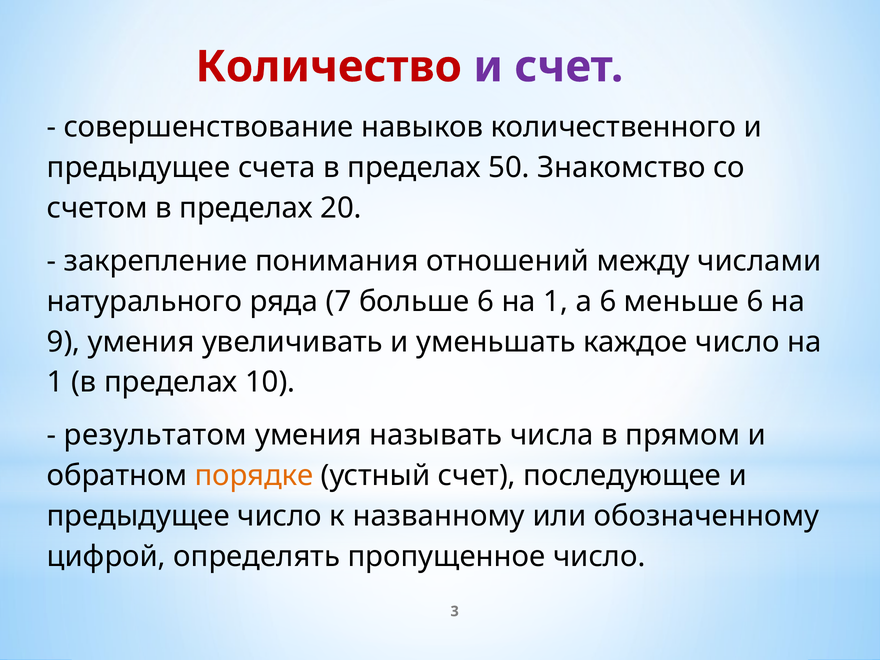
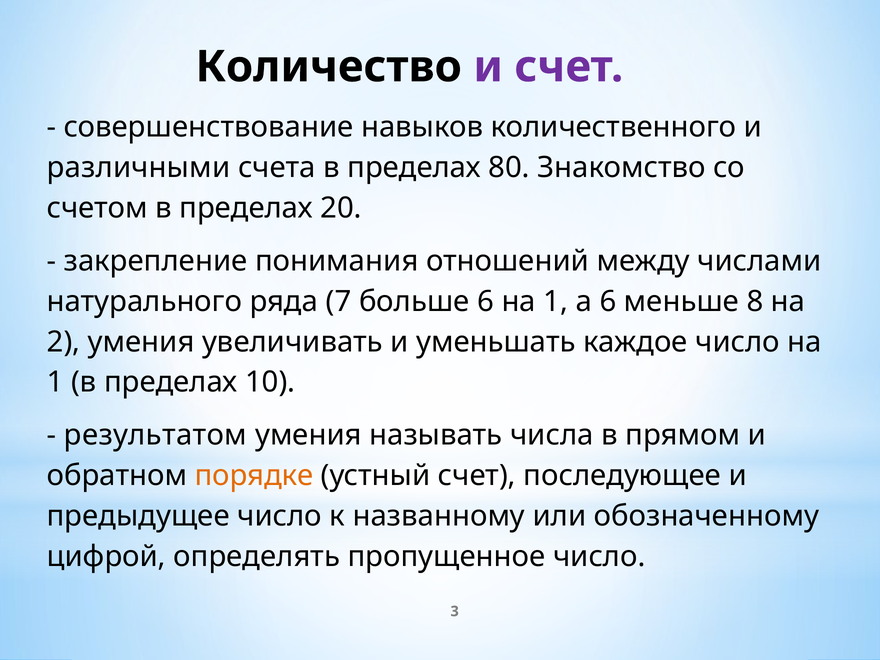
Количество colour: red -> black
предыдущее at (139, 168): предыдущее -> различными
50: 50 -> 80
меньше 6: 6 -> 8
9: 9 -> 2
